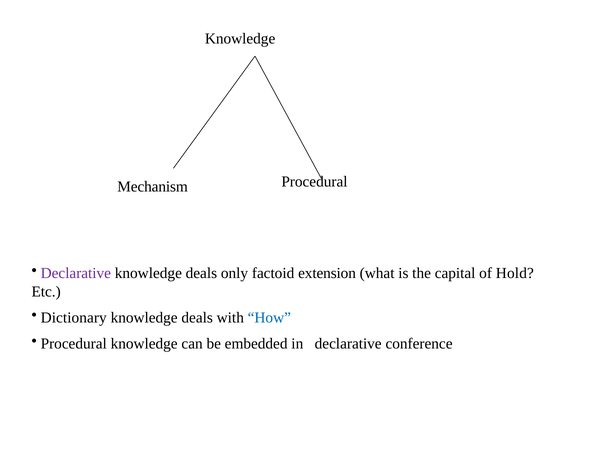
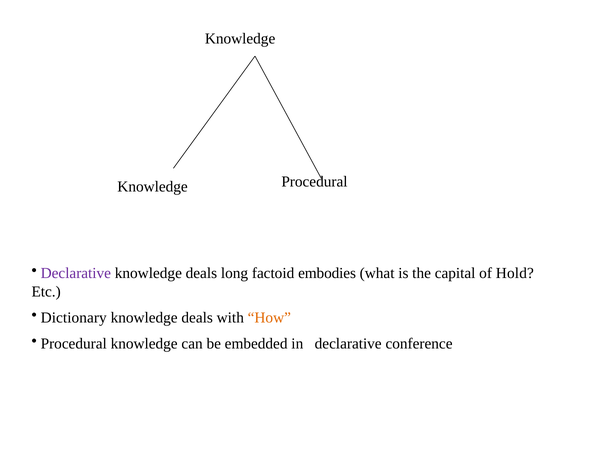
Mechanism at (153, 187): Mechanism -> Knowledge
only: only -> long
extension: extension -> embodies
How colour: blue -> orange
